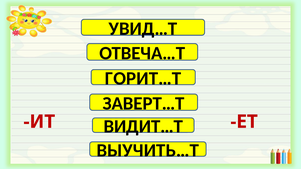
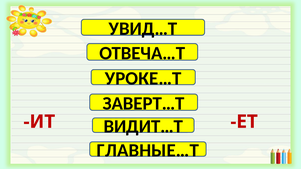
ГОРИТ…Т: ГОРИТ…Т -> УРОКЕ…Т
ВЫУЧИТЬ…Т: ВЫУЧИТЬ…Т -> ГЛАВНЫЕ…Т
